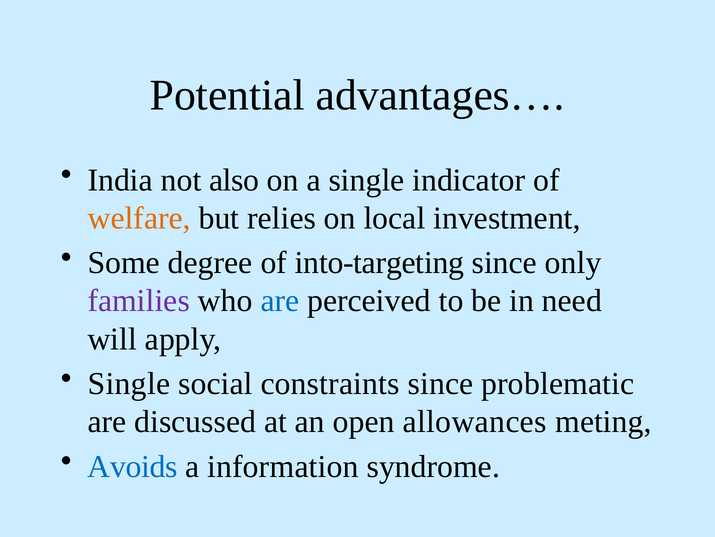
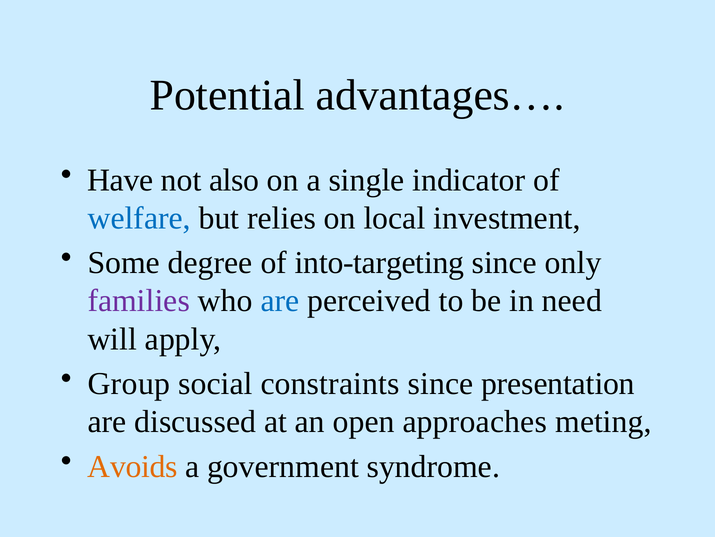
India: India -> Have
welfare colour: orange -> blue
Single at (129, 383): Single -> Group
problematic: problematic -> presentation
allowances: allowances -> approaches
Avoids colour: blue -> orange
information: information -> government
